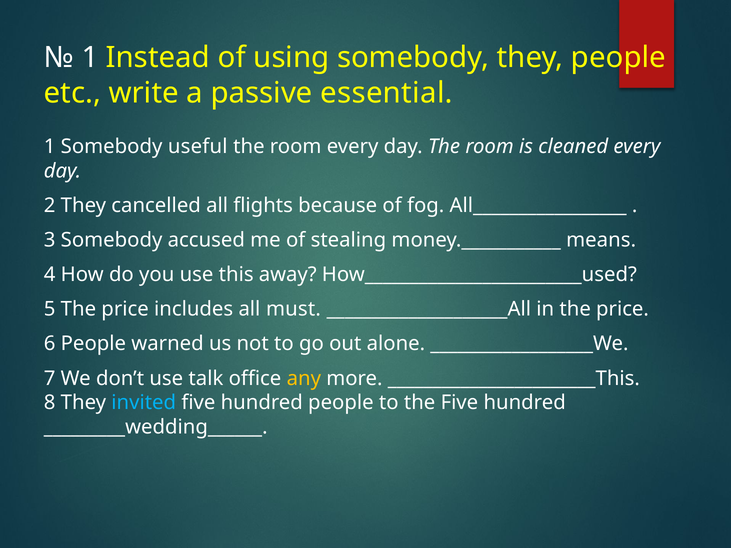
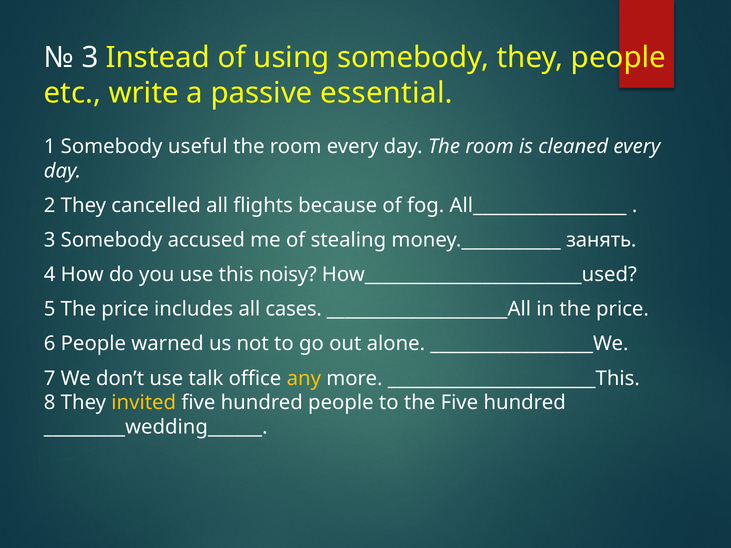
1 at (90, 58): 1 -> 3
means: means -> занять
away: away -> noisy
must: must -> cases
invited colour: light blue -> yellow
